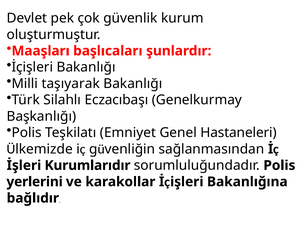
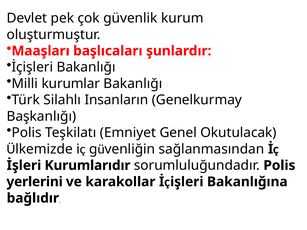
taşıyarak: taşıyarak -> kurumlar
Eczacıbaşı: Eczacıbaşı -> Insanların
Hastaneleri: Hastaneleri -> Okutulacak
